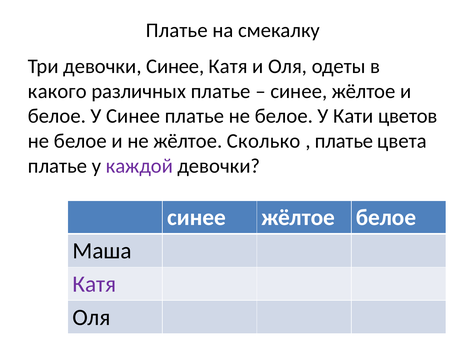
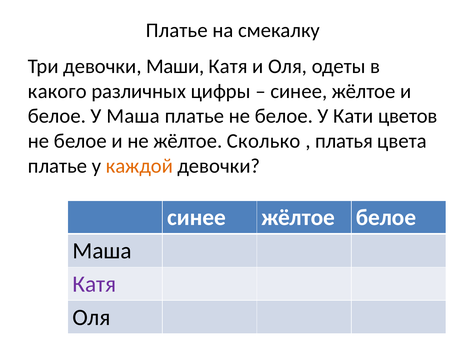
Три девочки Синее: Синее -> Маши
различных платье: платье -> цифры
У Синее: Синее -> Маша
платье at (344, 141): платье -> платья
каждой colour: purple -> orange
